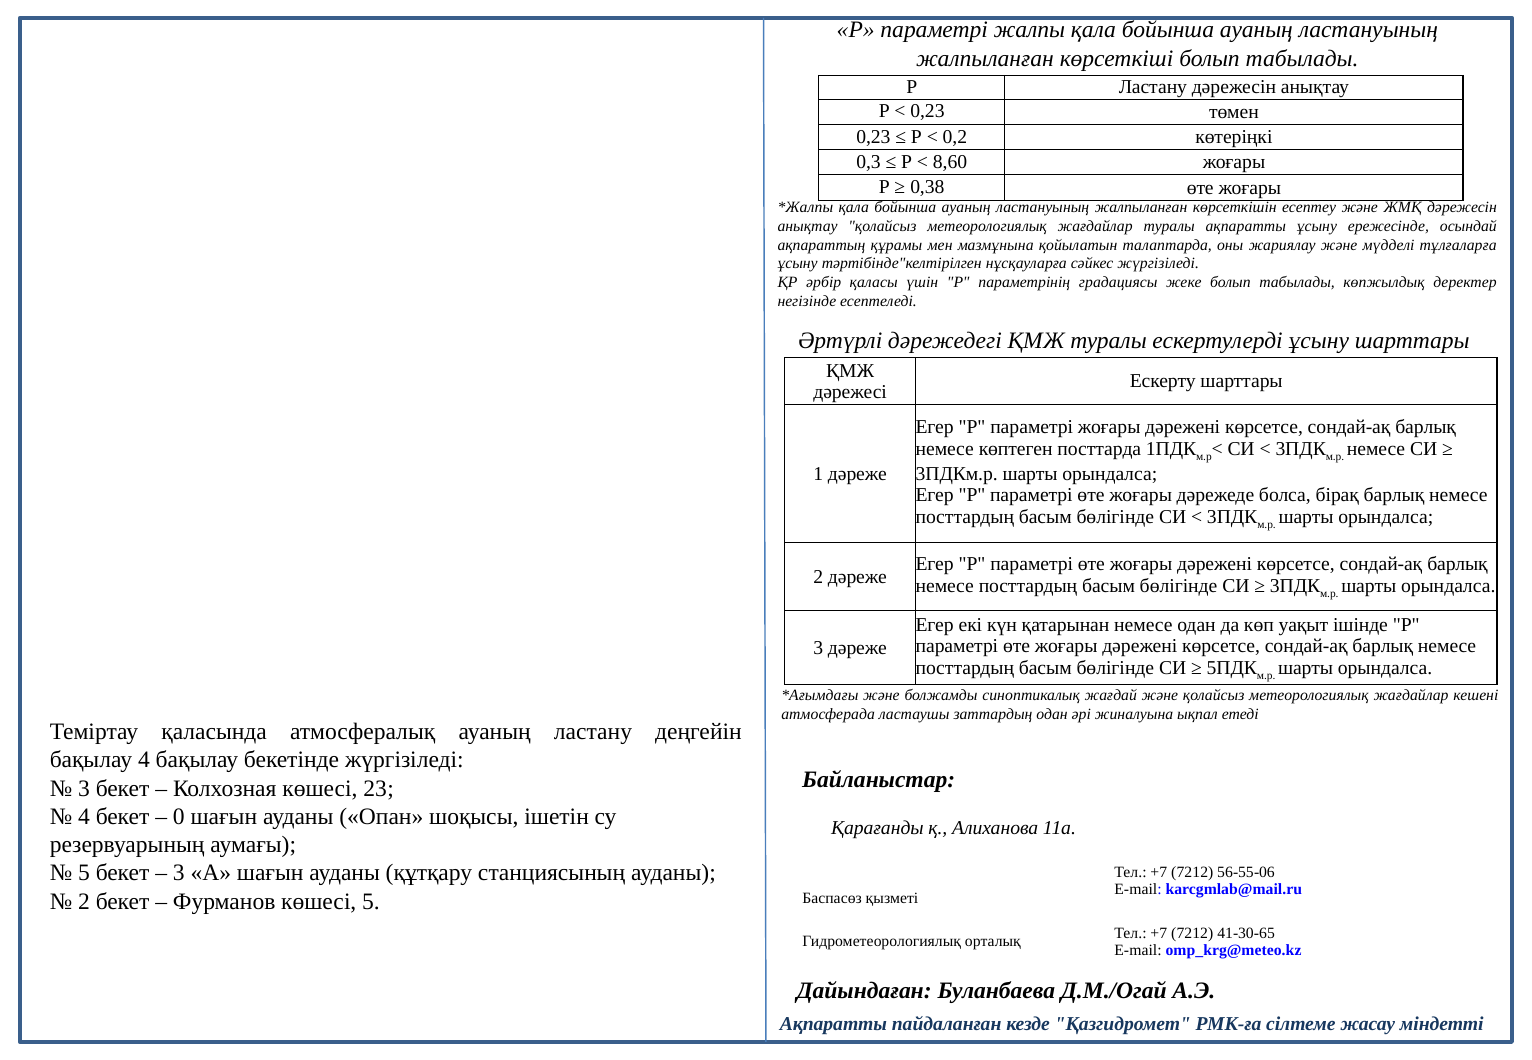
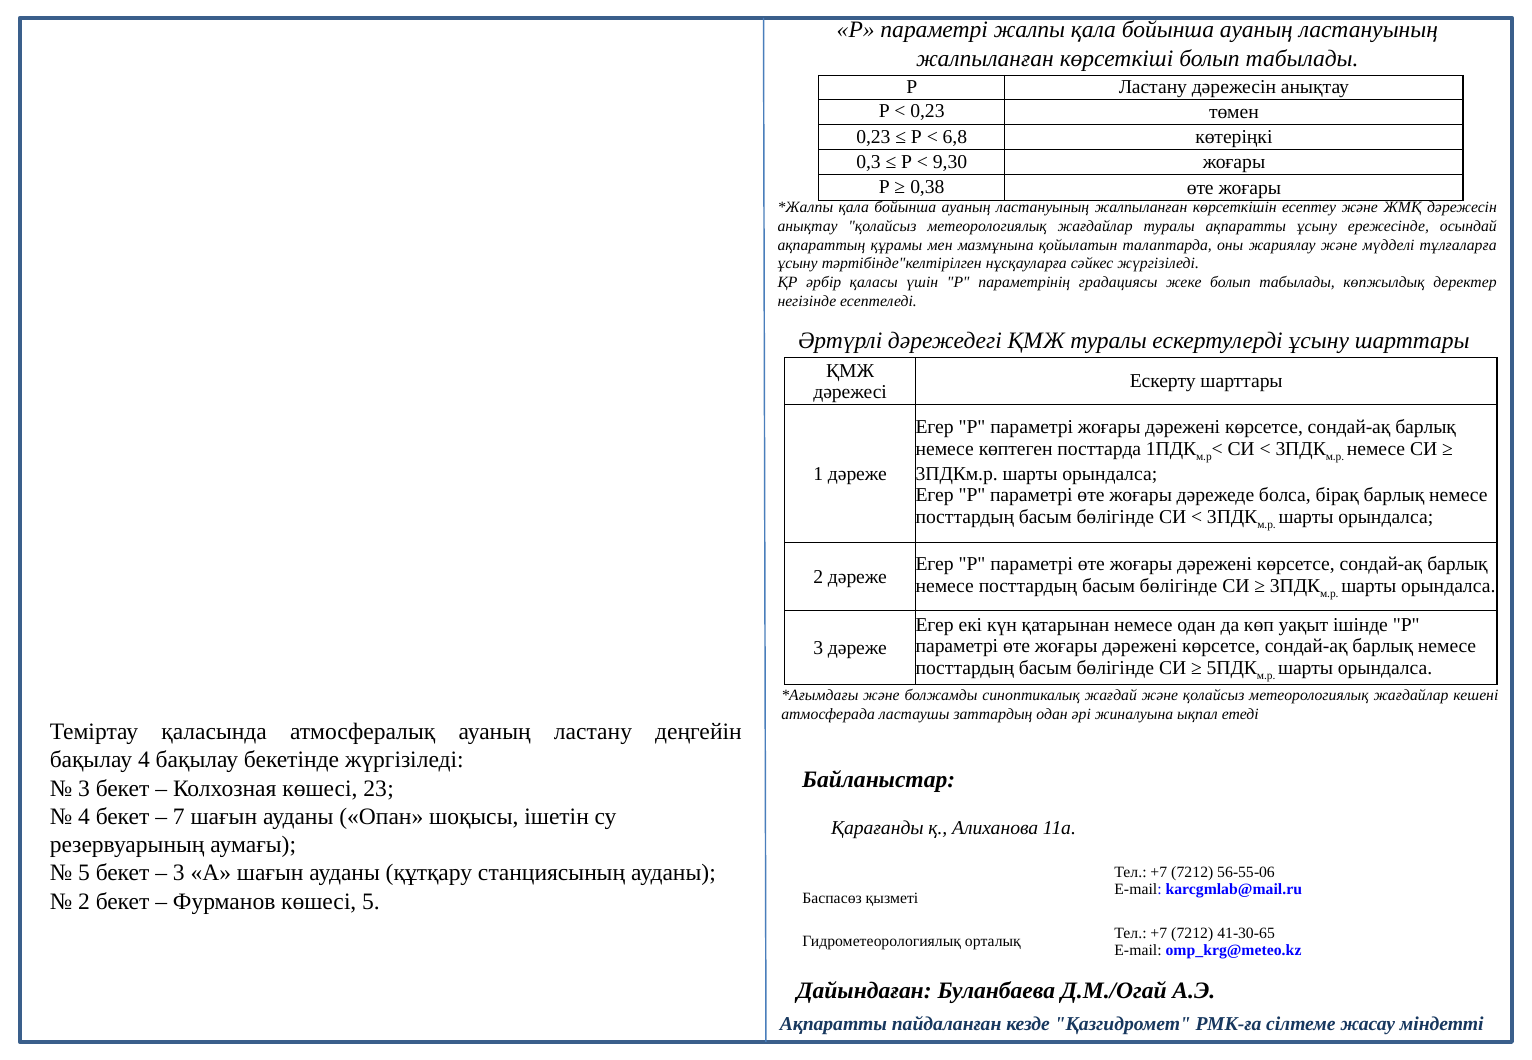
0,2: 0,2 -> 6,8
8,60: 8,60 -> 9,30
0: 0 -> 7
